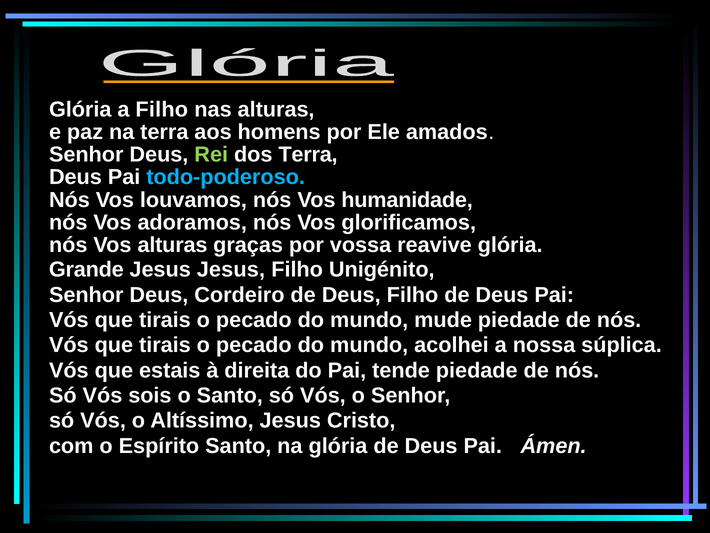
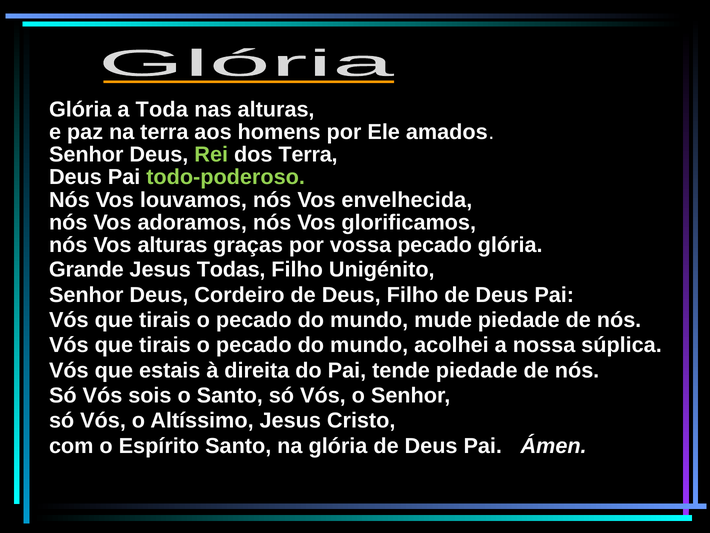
a Filho: Filho -> Toda
todo-poderoso colour: light blue -> light green
humanidade: humanidade -> envelhecida
vossa reavive: reavive -> pecado
Jesus Jesus: Jesus -> Todas
